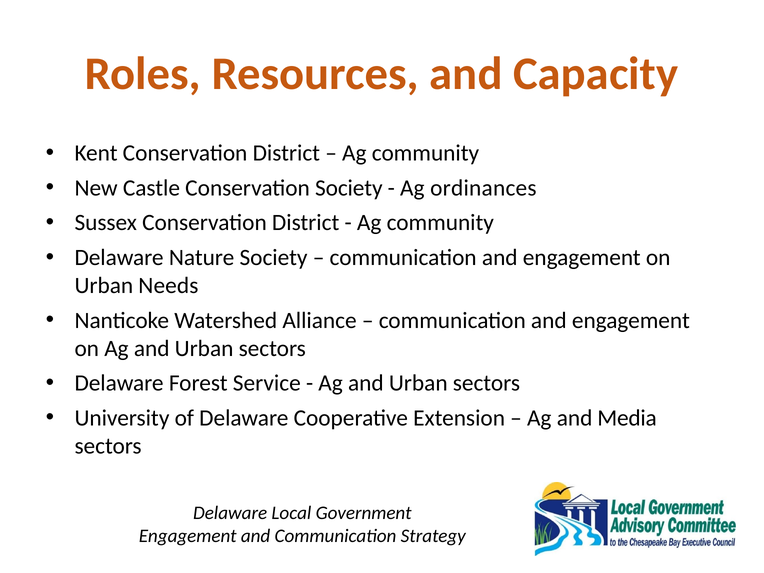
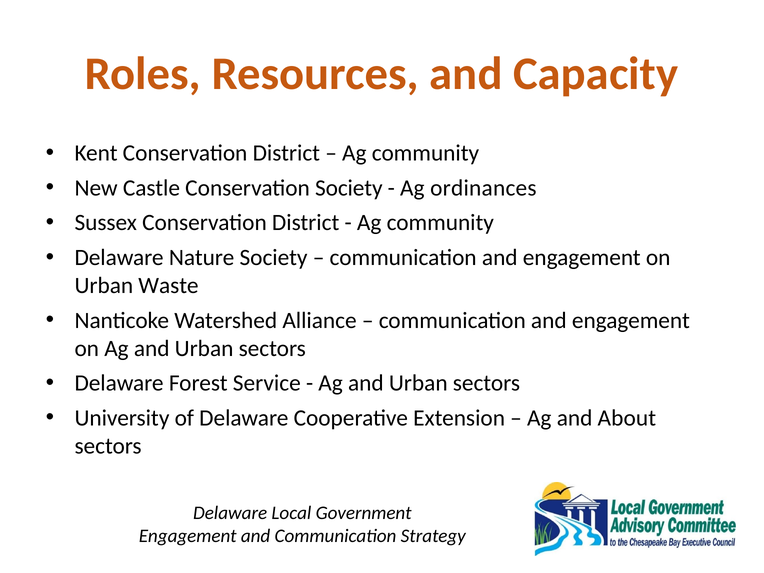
Needs: Needs -> Waste
Media: Media -> About
